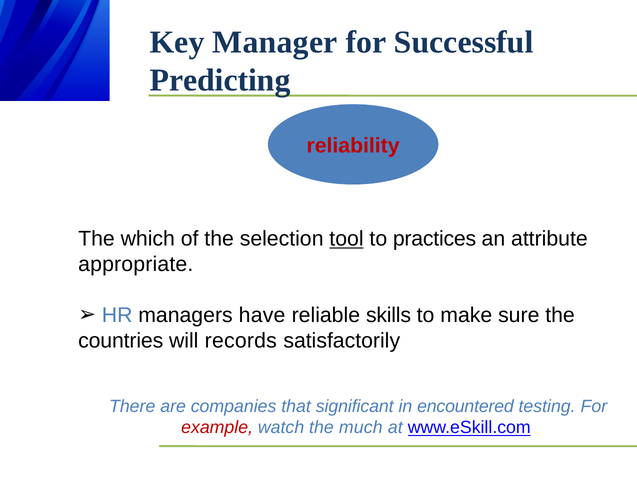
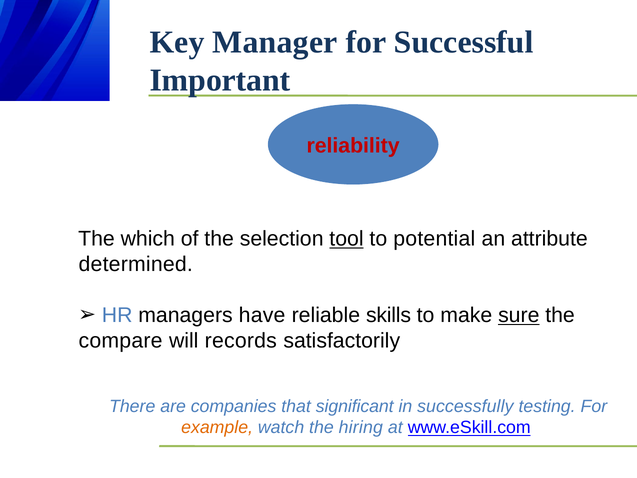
Predicting: Predicting -> Important
practices: practices -> potential
appropriate: appropriate -> determined
sure underline: none -> present
countries: countries -> compare
encountered: encountered -> successfully
example colour: red -> orange
much: much -> hiring
